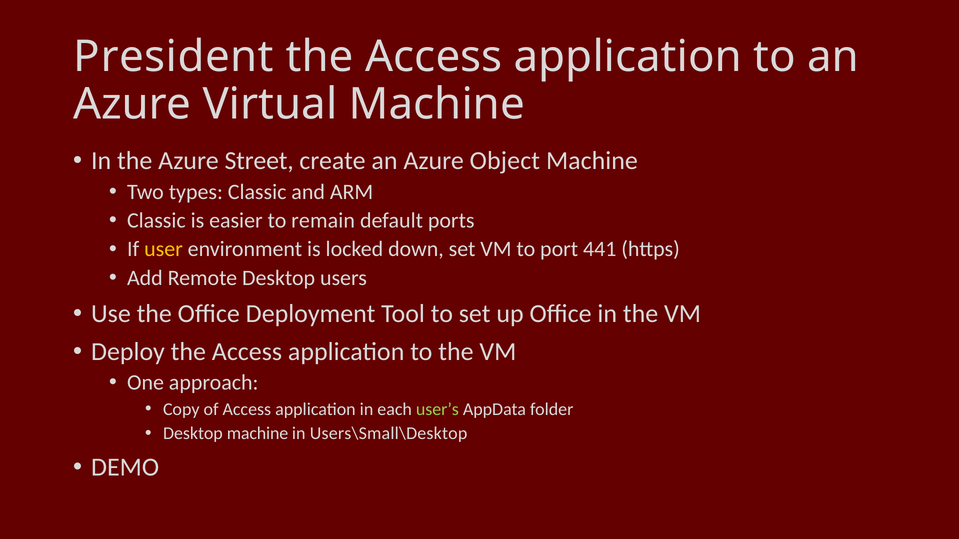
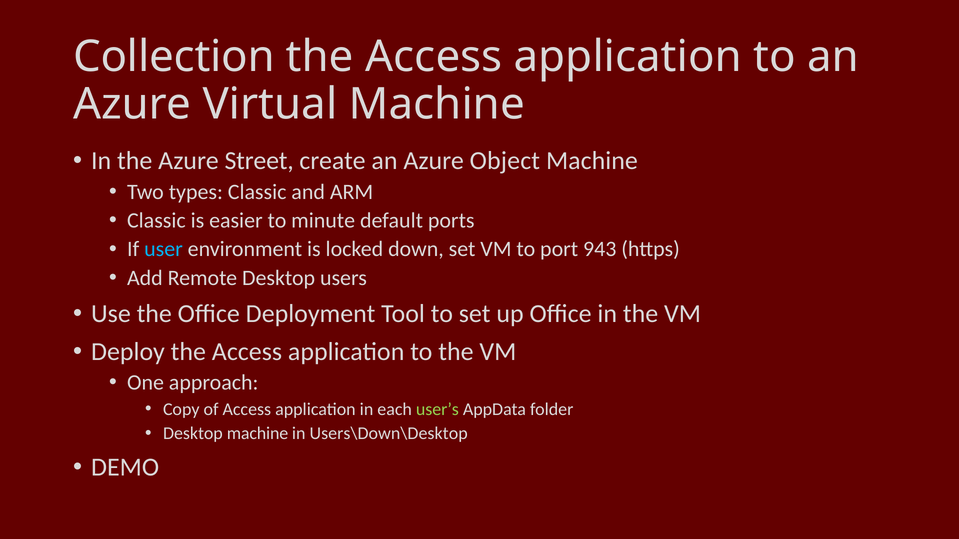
President: President -> Collection
remain: remain -> minute
user colour: yellow -> light blue
441: 441 -> 943
Users\Small\Desktop: Users\Small\Desktop -> Users\Down\Desktop
